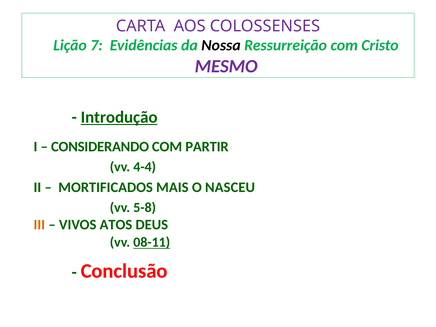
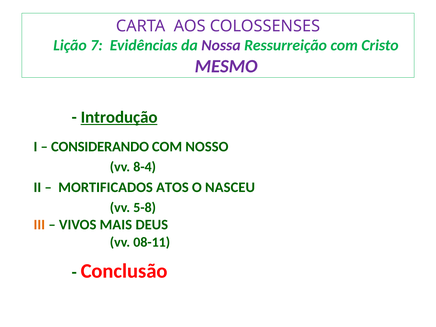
Nossa colour: black -> purple
PARTIR: PARTIR -> NOSSO
4-4: 4-4 -> 8-4
MAIS: MAIS -> ATOS
ATOS: ATOS -> MAIS
08-11 underline: present -> none
